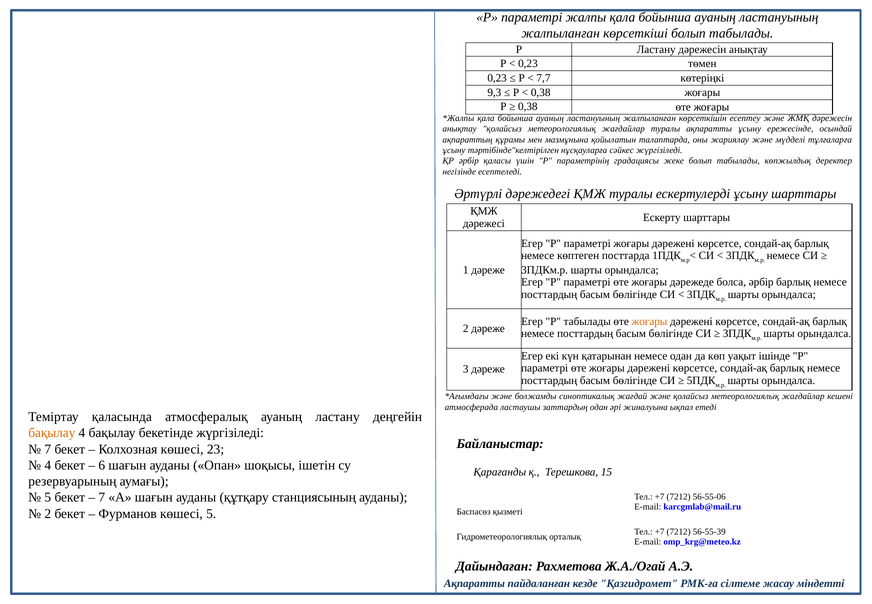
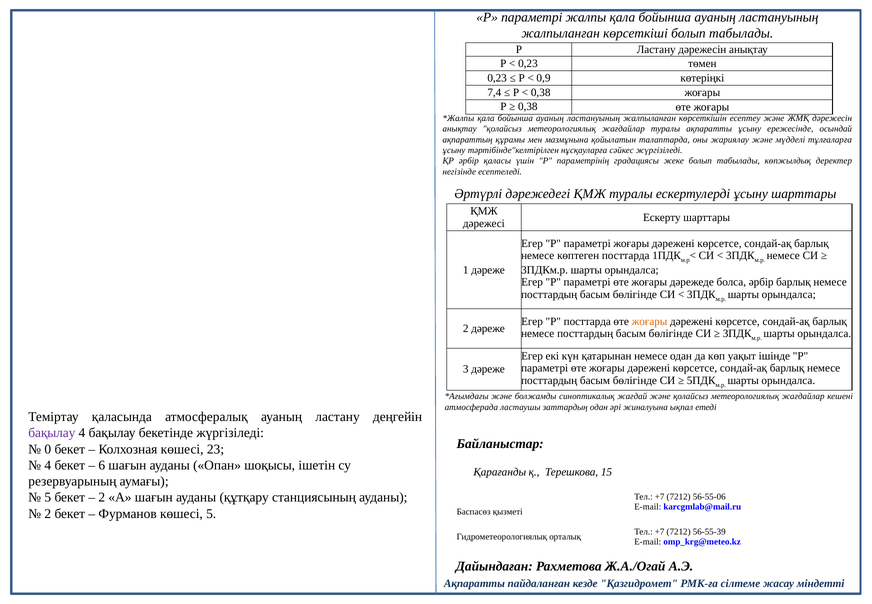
7,7: 7,7 -> 0,9
9,3: 9,3 -> 7,4
Р табылады: табылады -> посттарда
бақылау at (52, 433) colour: orange -> purple
7 at (48, 449): 7 -> 0
7 at (102, 497): 7 -> 2
